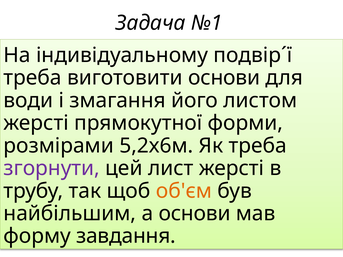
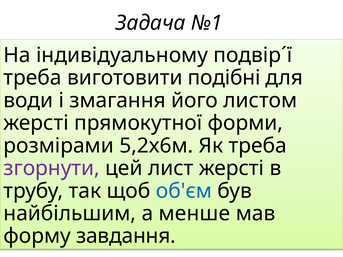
виготовити основи: основи -> подібні
об'єм colour: orange -> blue
а основи: основи -> менше
